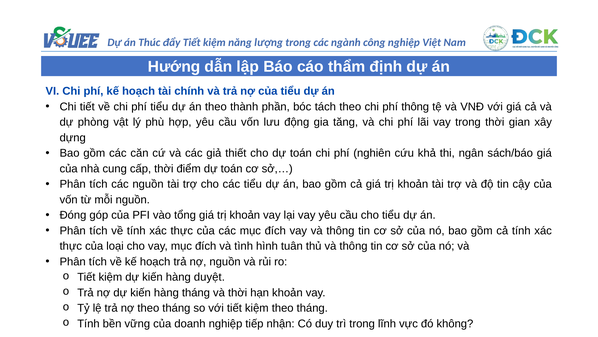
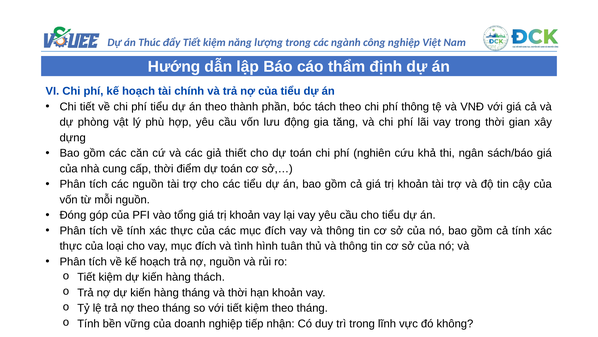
duyệt: duyệt -> thách
